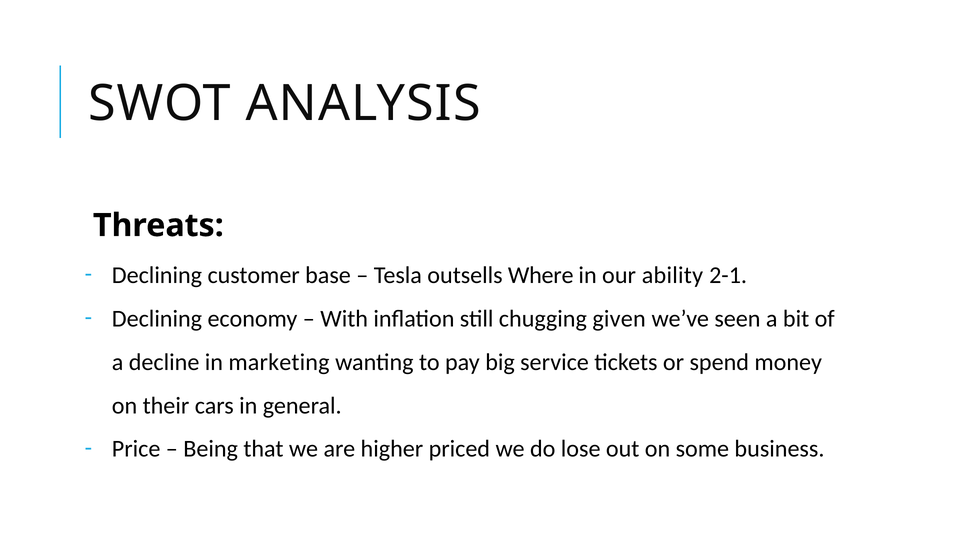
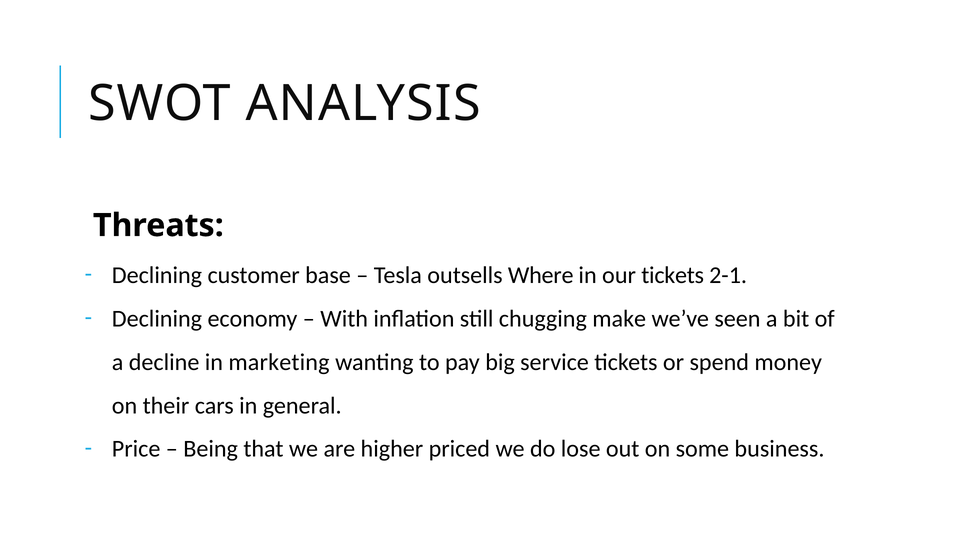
our ability: ability -> tickets
given: given -> make
